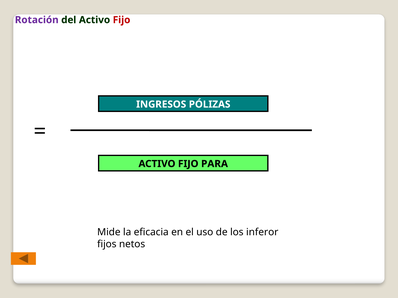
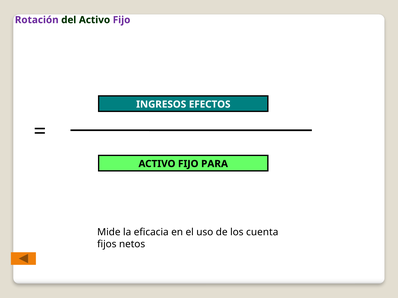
Fijo at (122, 20) colour: red -> purple
PÓLIZAS: PÓLIZAS -> EFECTOS
inferor: inferor -> cuenta
